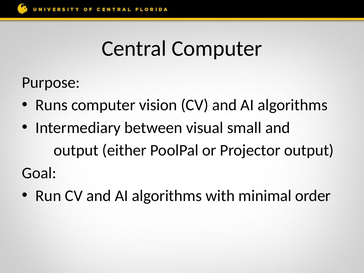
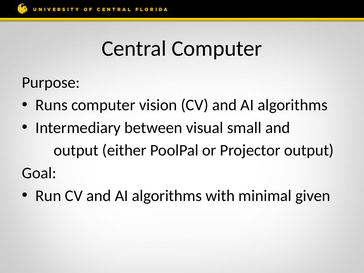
order: order -> given
